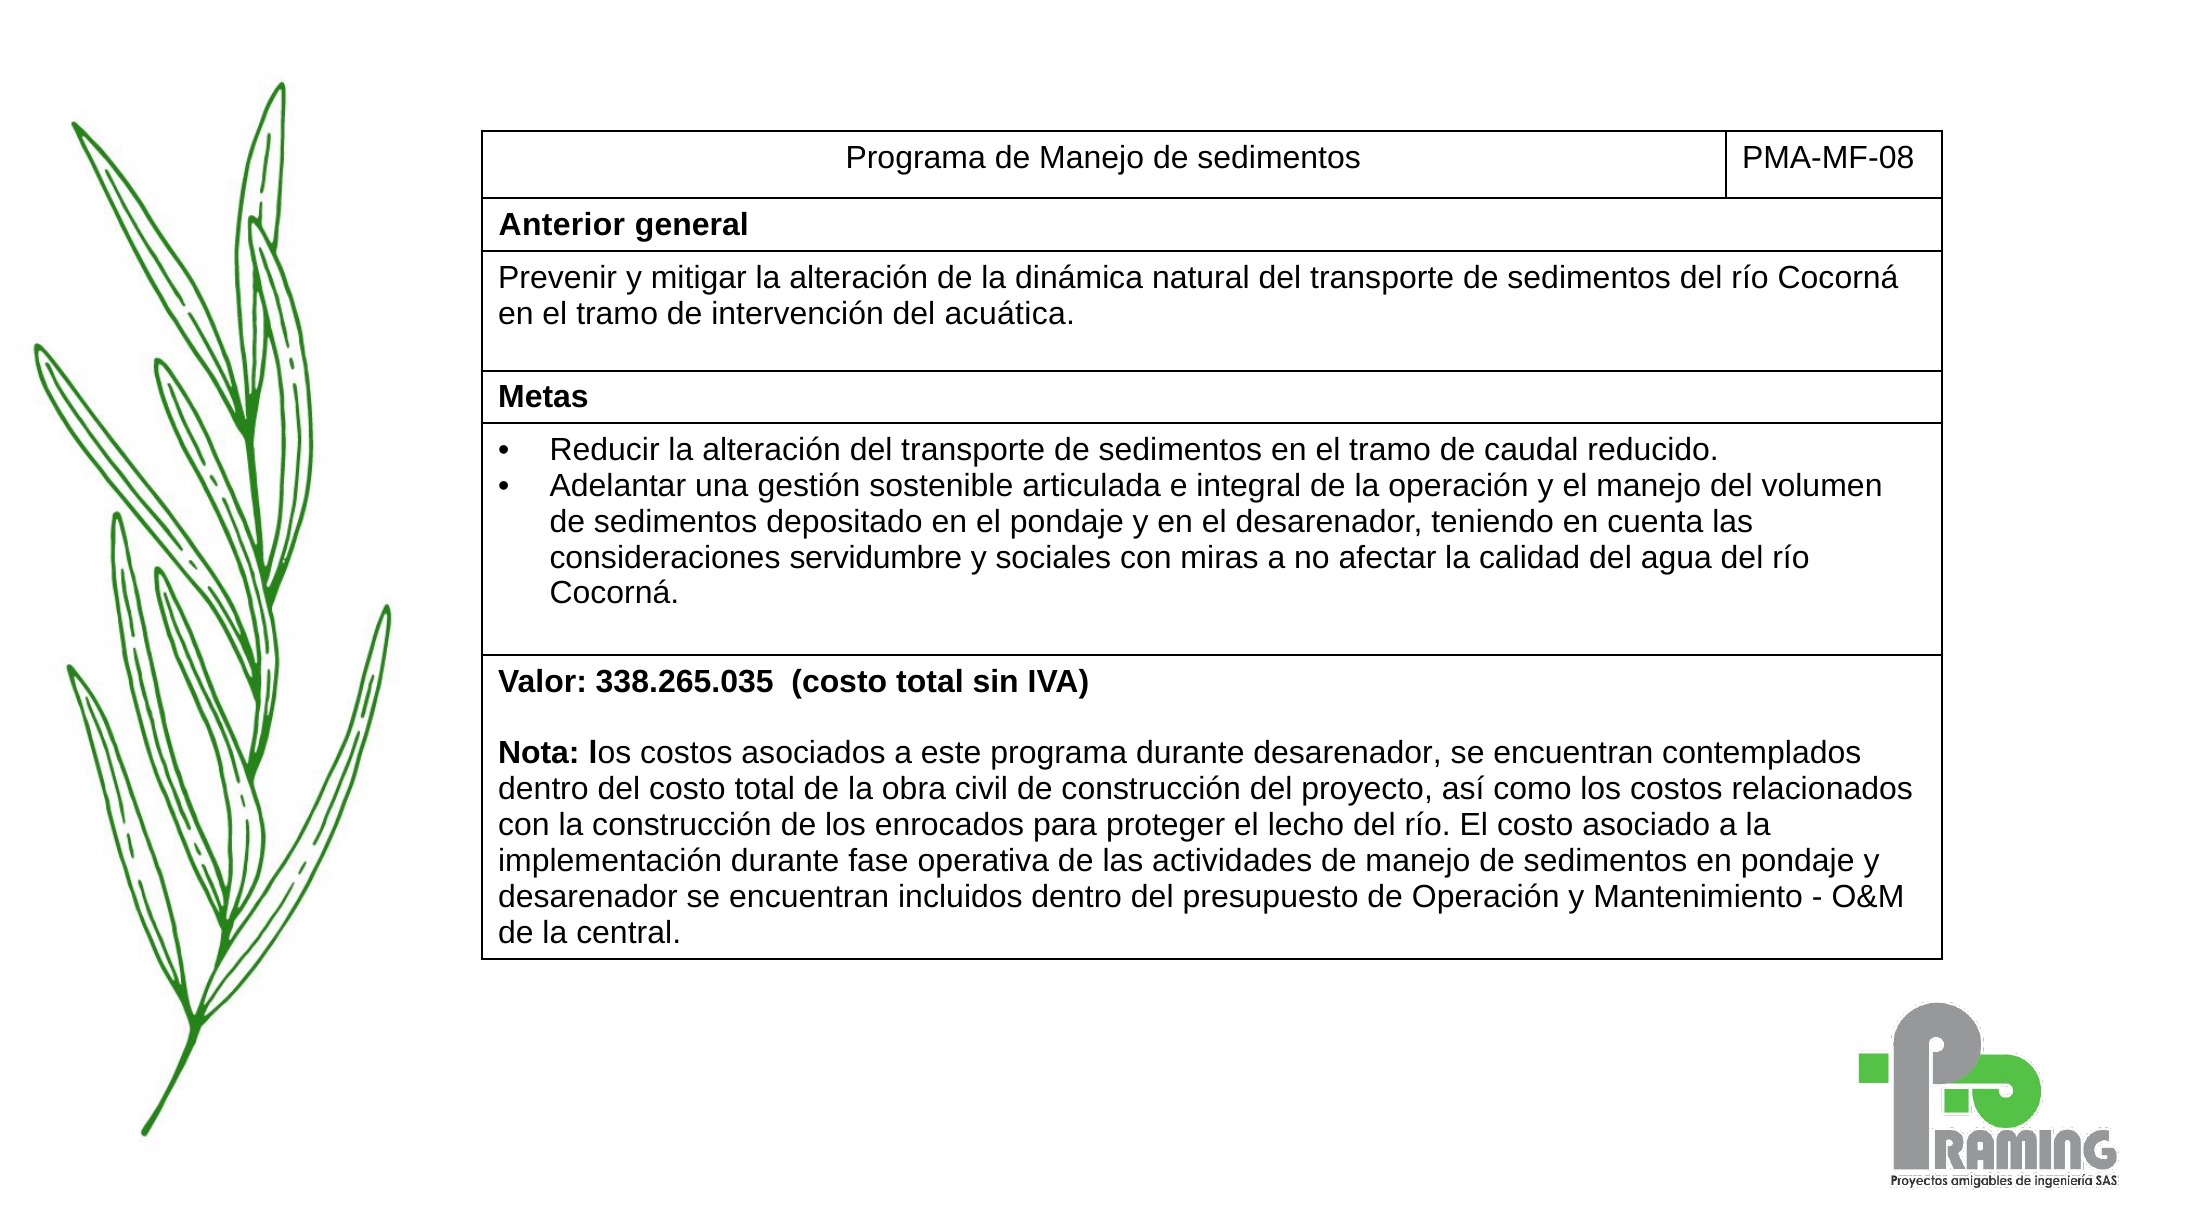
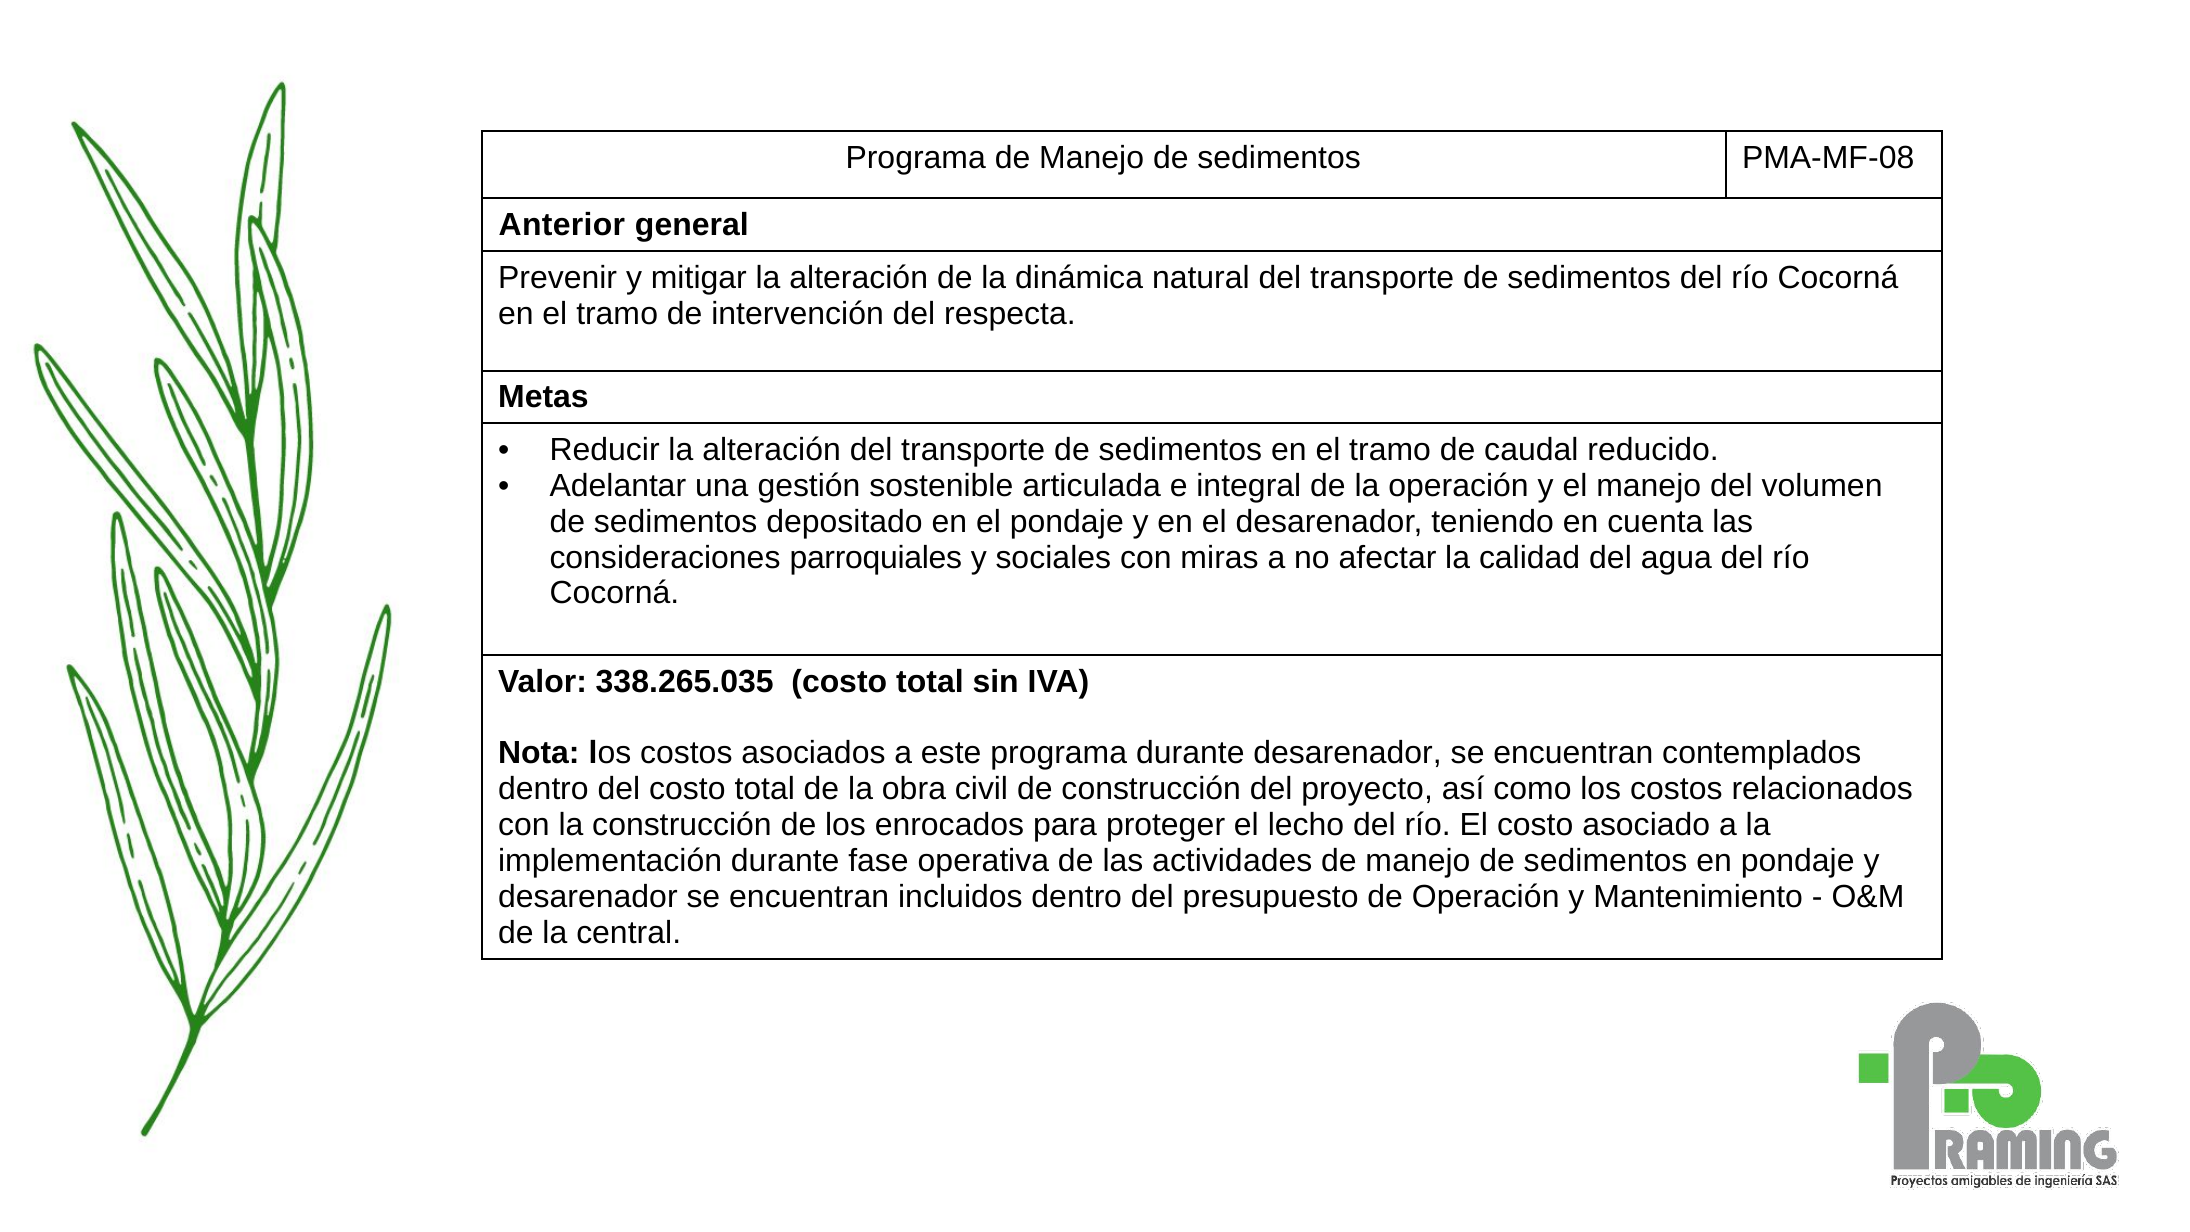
acuática: acuática -> respecta
servidumbre: servidumbre -> parroquiales
